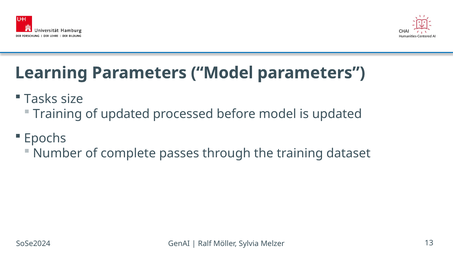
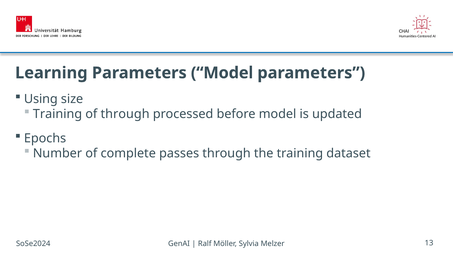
Tasks: Tasks -> Using
of updated: updated -> through
